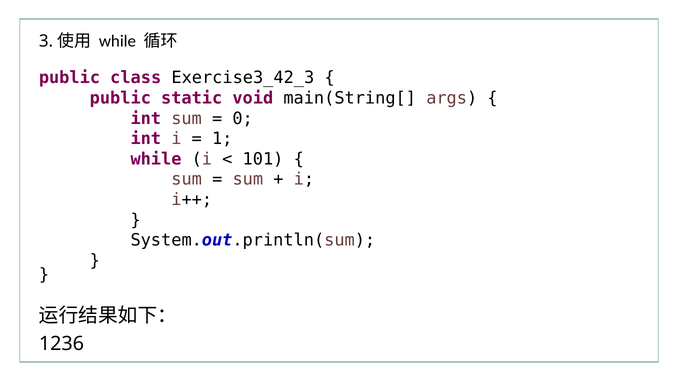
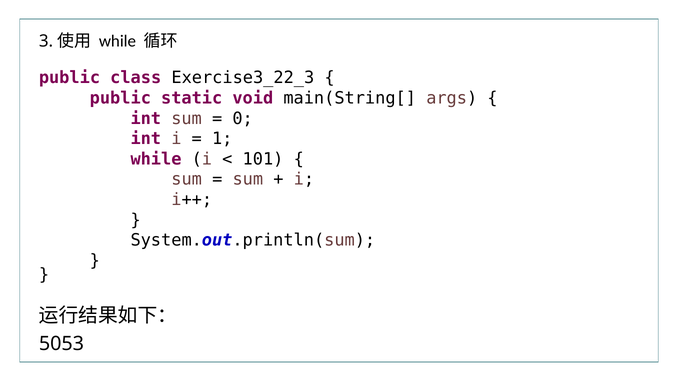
Exercise3_42_3: Exercise3_42_3 -> Exercise3_22_3
1236: 1236 -> 5053
